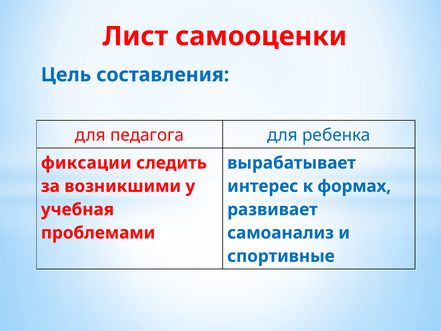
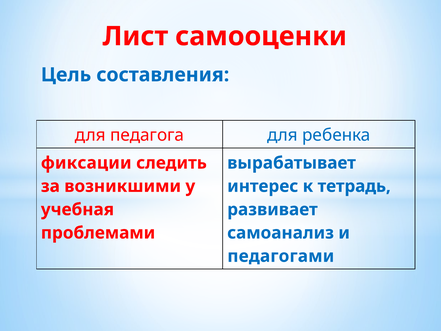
формах: формах -> тетрадь
спортивные: спортивные -> педагогами
